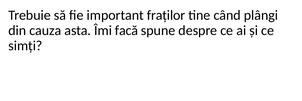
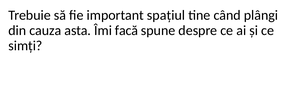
fraților: fraților -> spațiul
